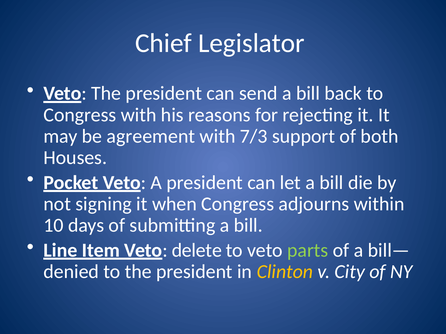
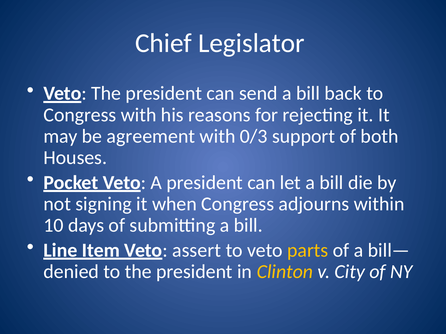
7/3: 7/3 -> 0/3
delete: delete -> assert
parts colour: light green -> yellow
